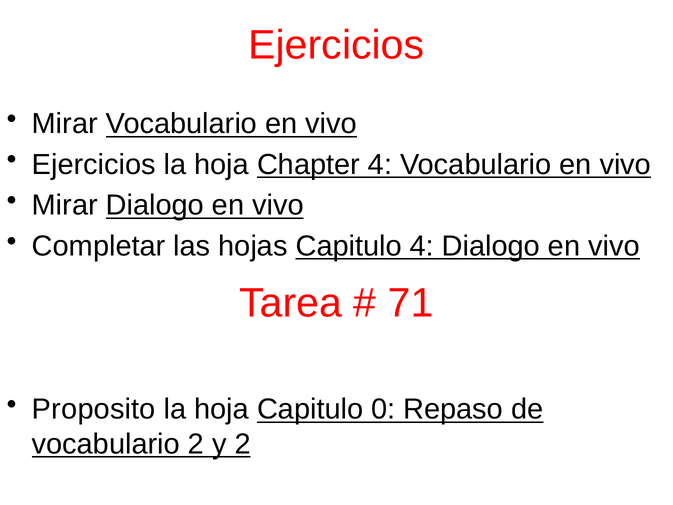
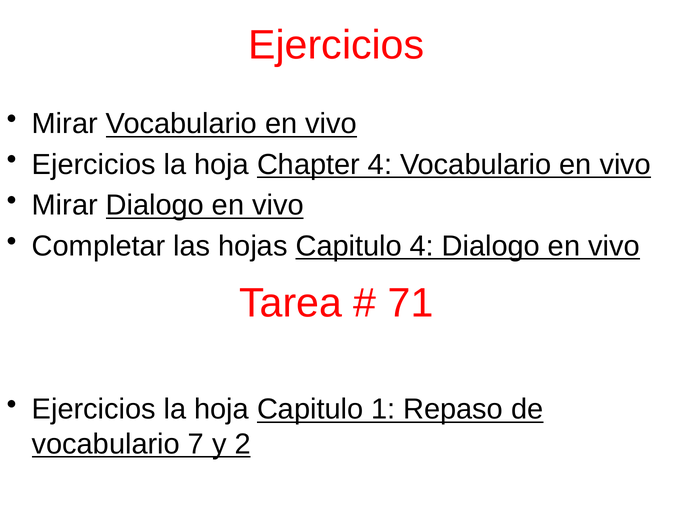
Proposito at (94, 409): Proposito -> Ejercicios
0: 0 -> 1
vocabulario 2: 2 -> 7
